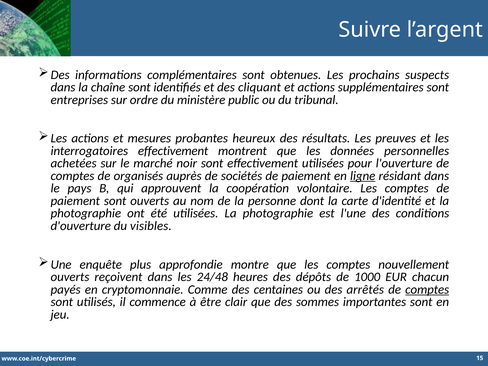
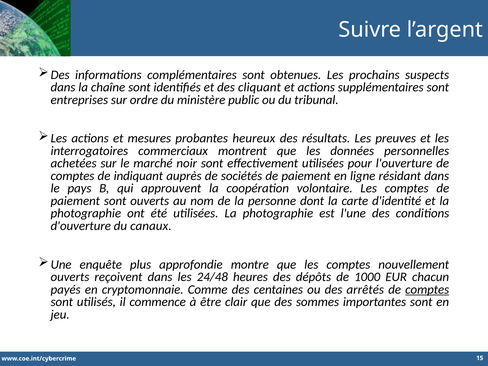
interrogatoires effectivement: effectivement -> commerciaux
organisés: organisés -> indiquant
ligne underline: present -> none
visibles: visibles -> canaux
